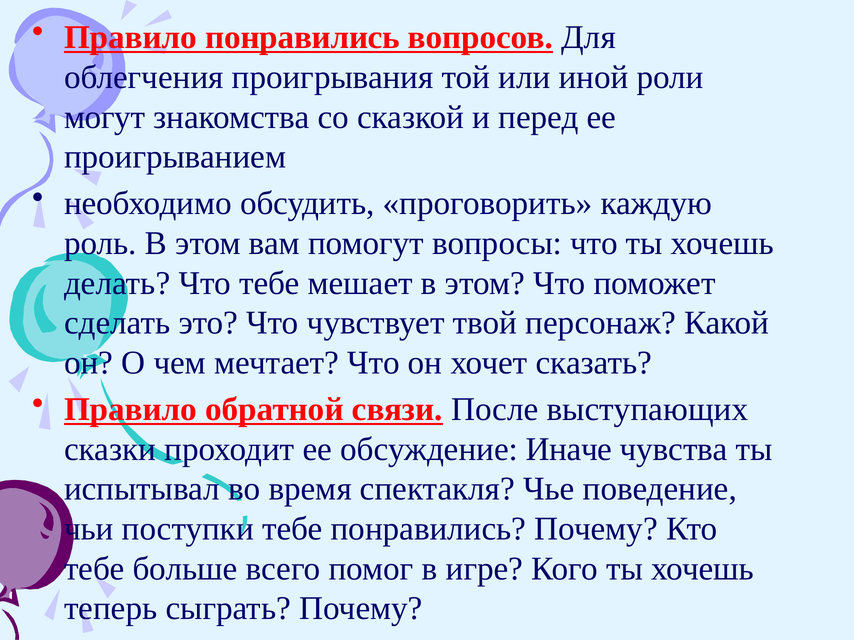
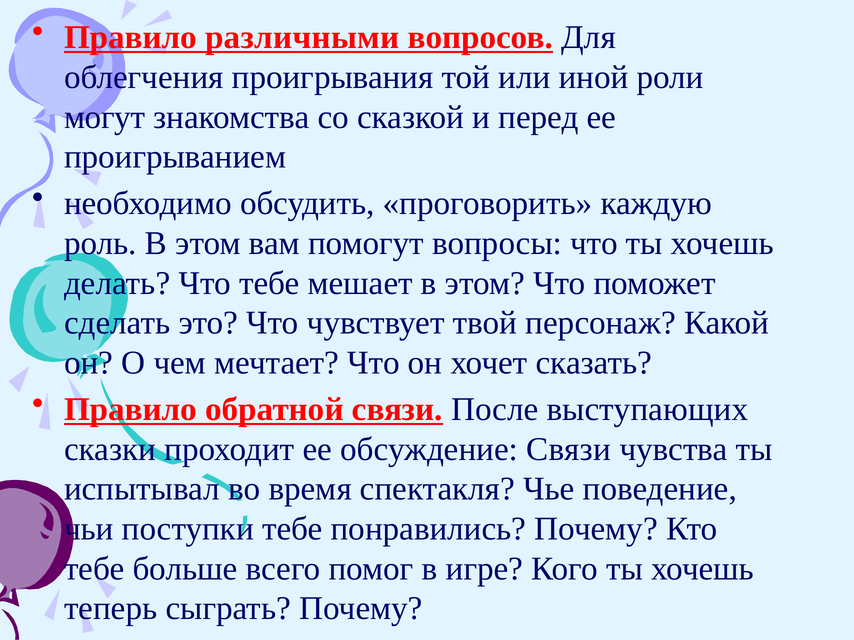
Правило понравились: понравились -> различными
обсуждение Иначе: Иначе -> Связи
